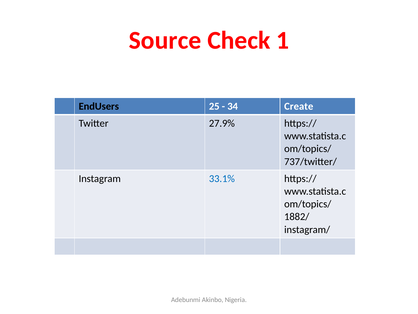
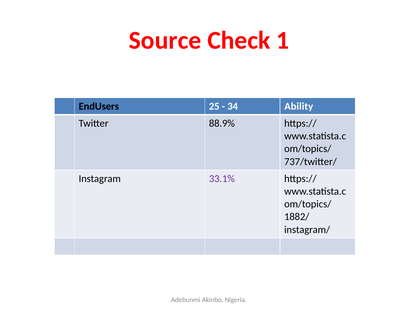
Create: Create -> Ability
27.9%: 27.9% -> 88.9%
33.1% colour: blue -> purple
